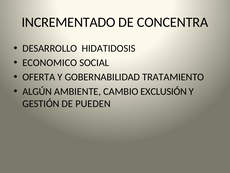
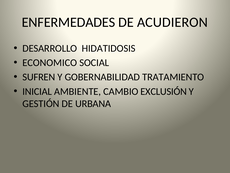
INCREMENTADO: INCREMENTADO -> ENFERMEDADES
CONCENTRA: CONCENTRA -> ACUDIERON
OFERTA: OFERTA -> SUFREN
ALGÚN: ALGÚN -> INICIAL
PUEDEN: PUEDEN -> URBANA
